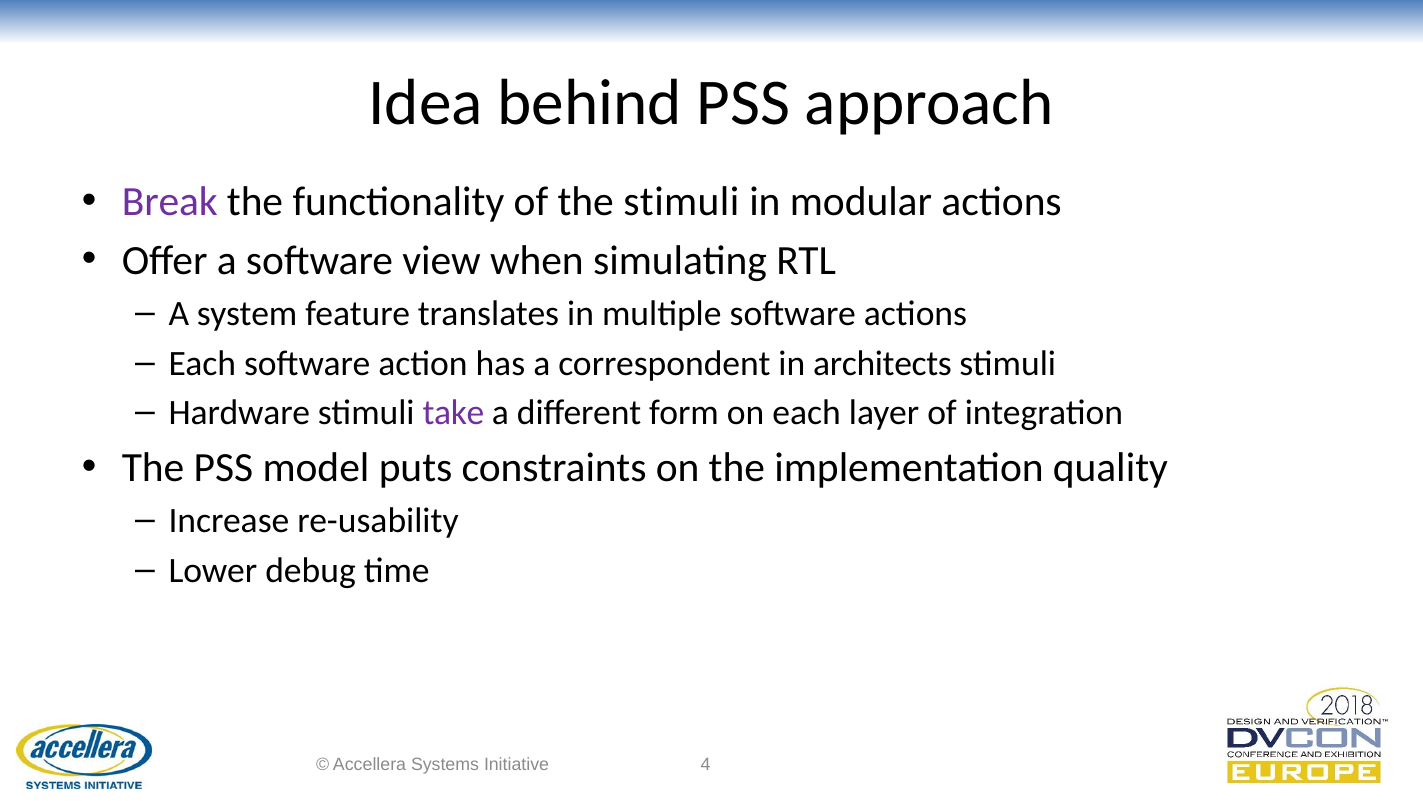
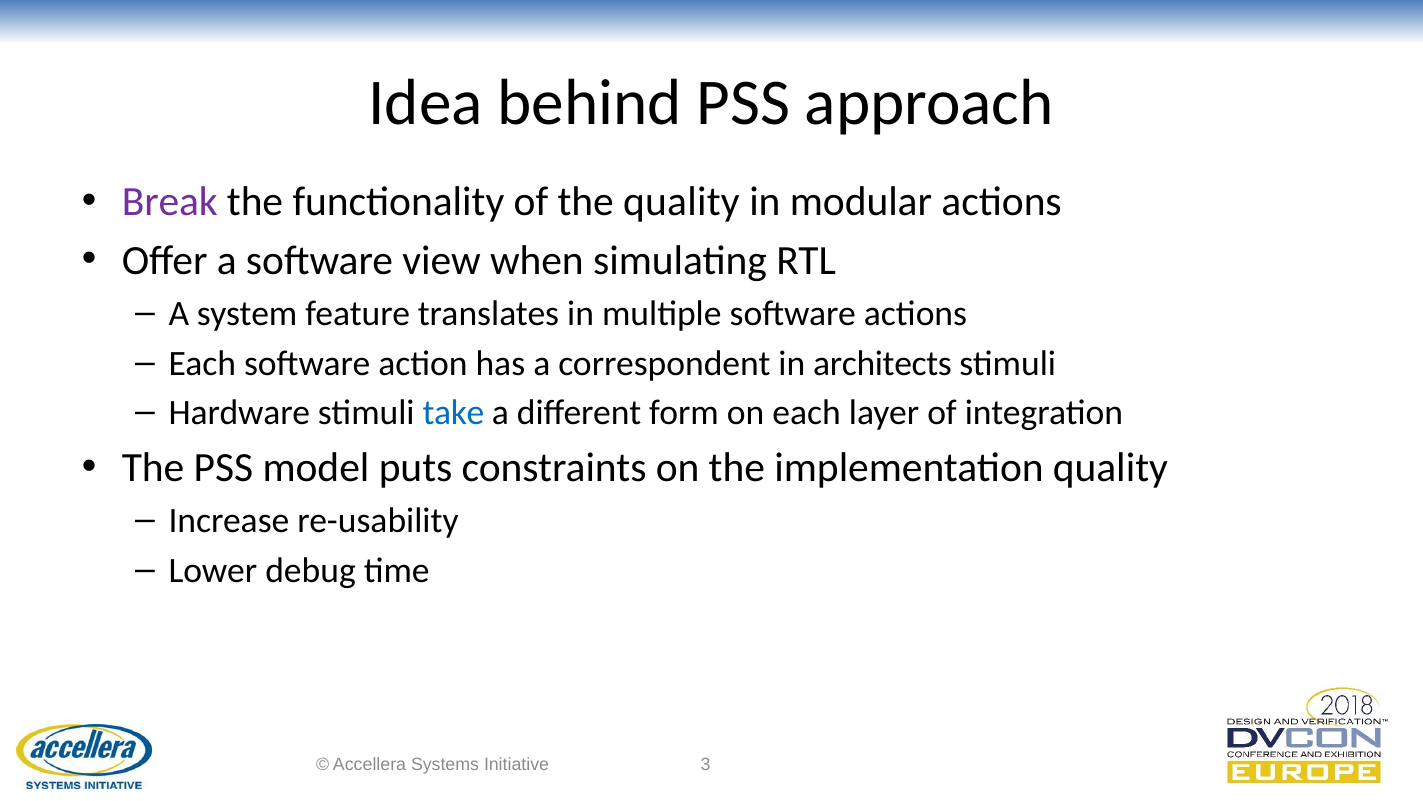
the stimuli: stimuli -> quality
take colour: purple -> blue
4: 4 -> 3
